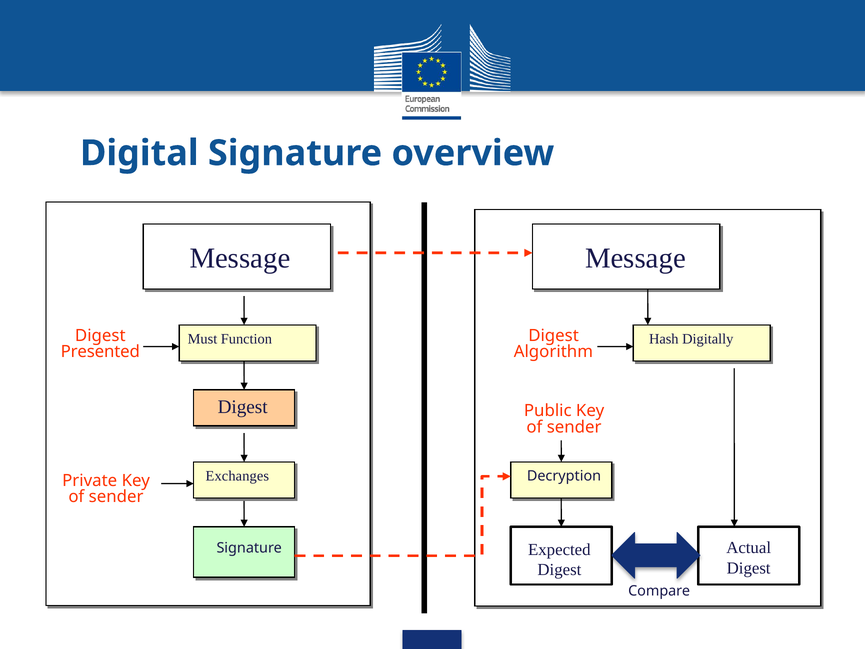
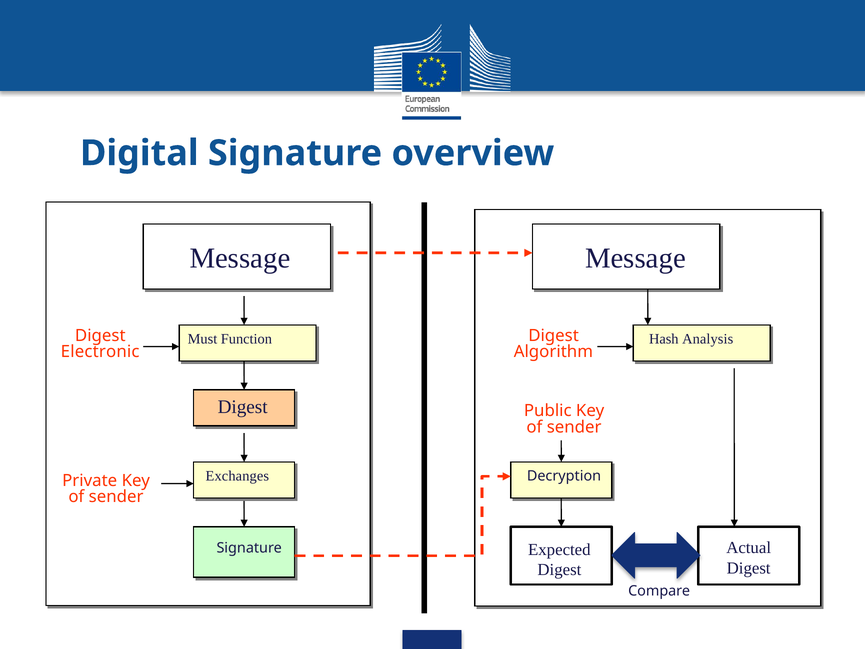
Digitally: Digitally -> Analysis
Presented: Presented -> Electronic
